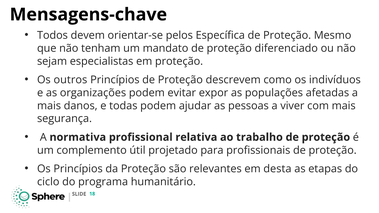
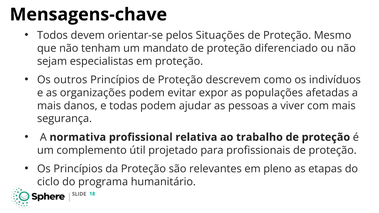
Específica: Específica -> Situações
desta: desta -> pleno
